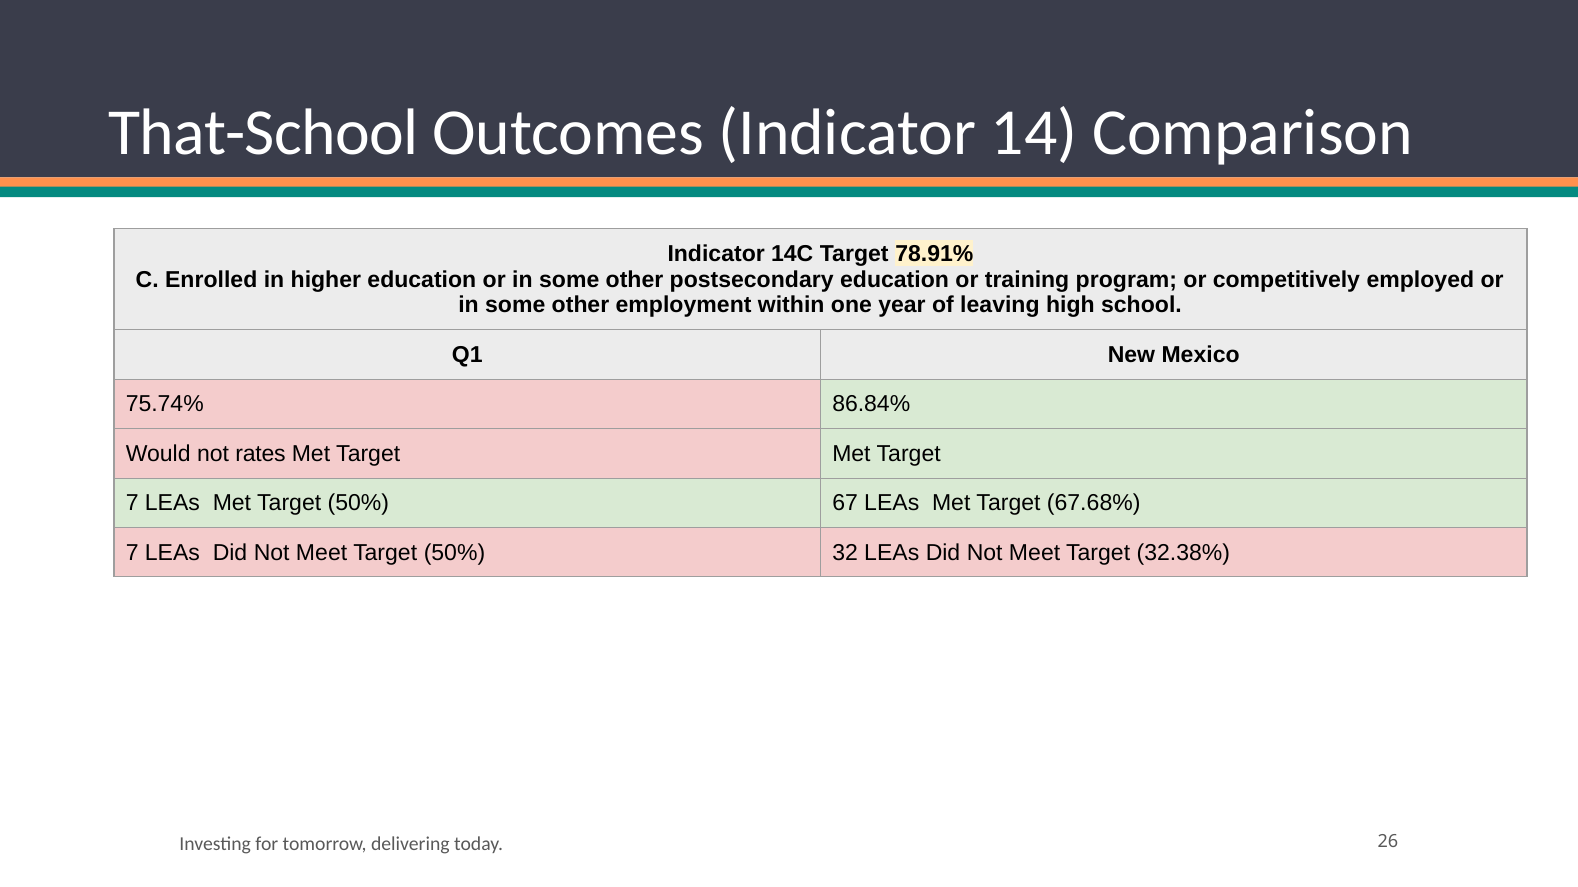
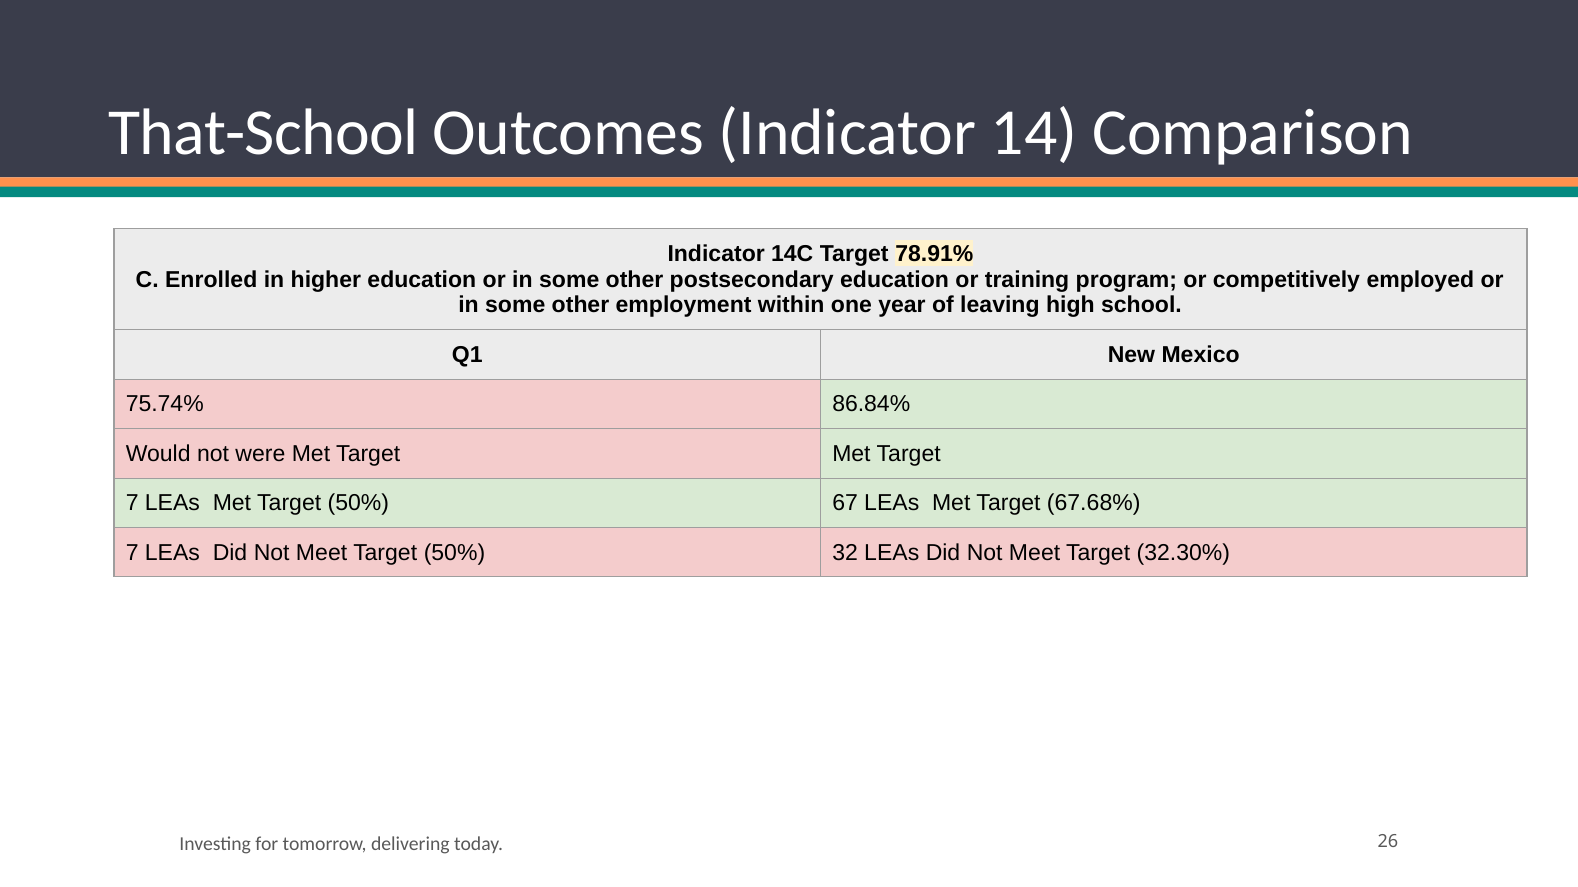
rates: rates -> were
32.38%: 32.38% -> 32.30%
